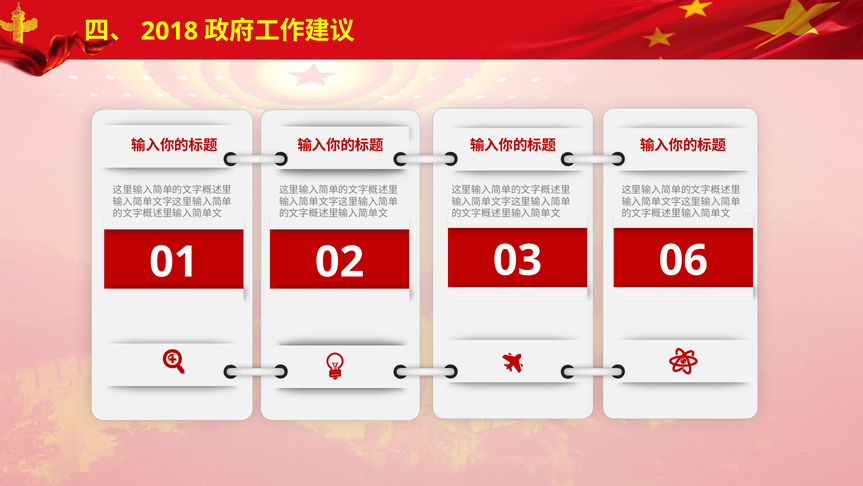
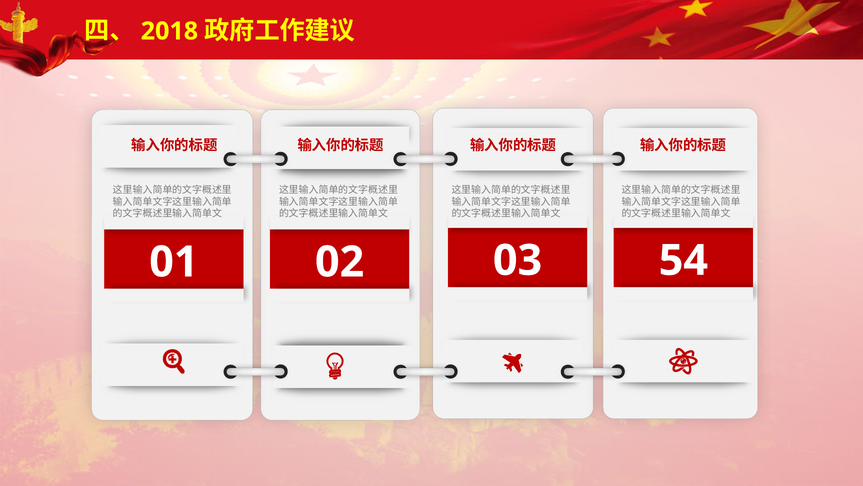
06: 06 -> 54
